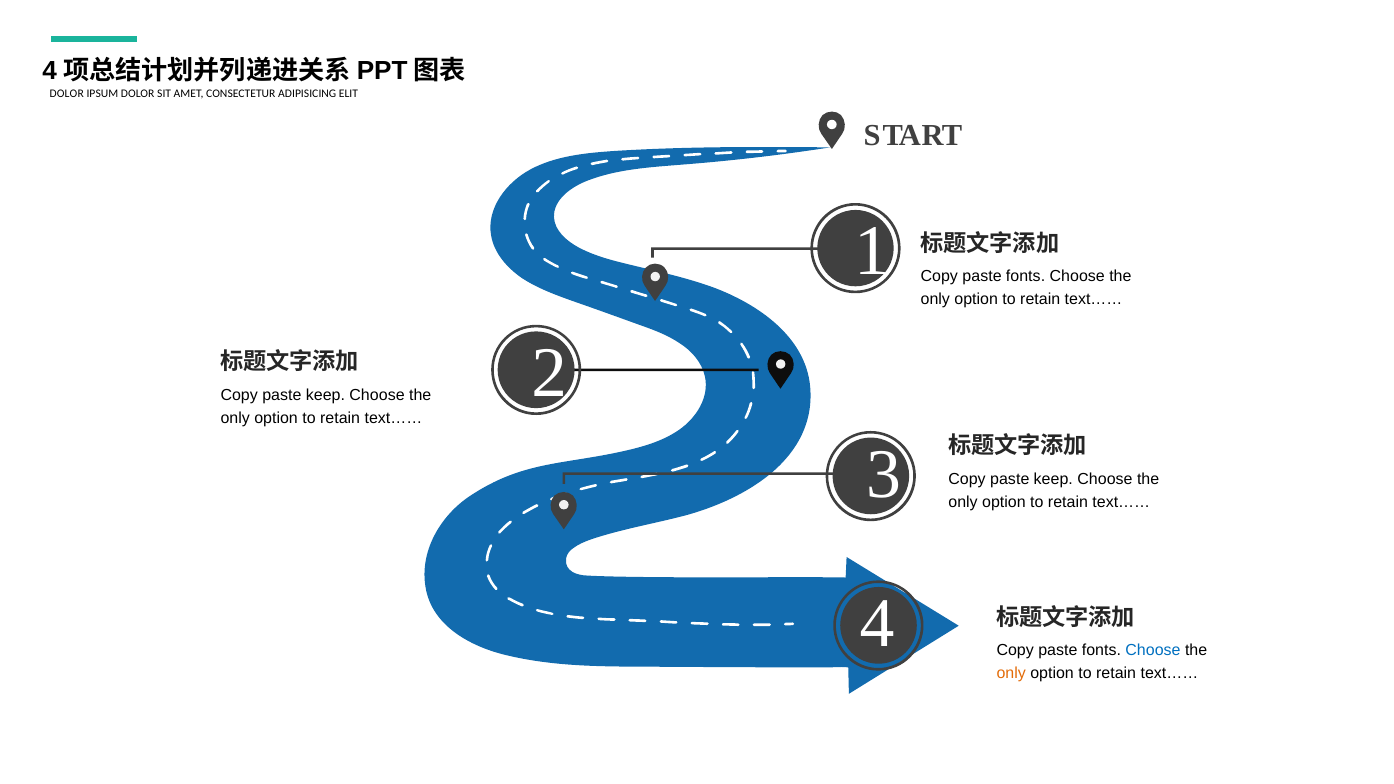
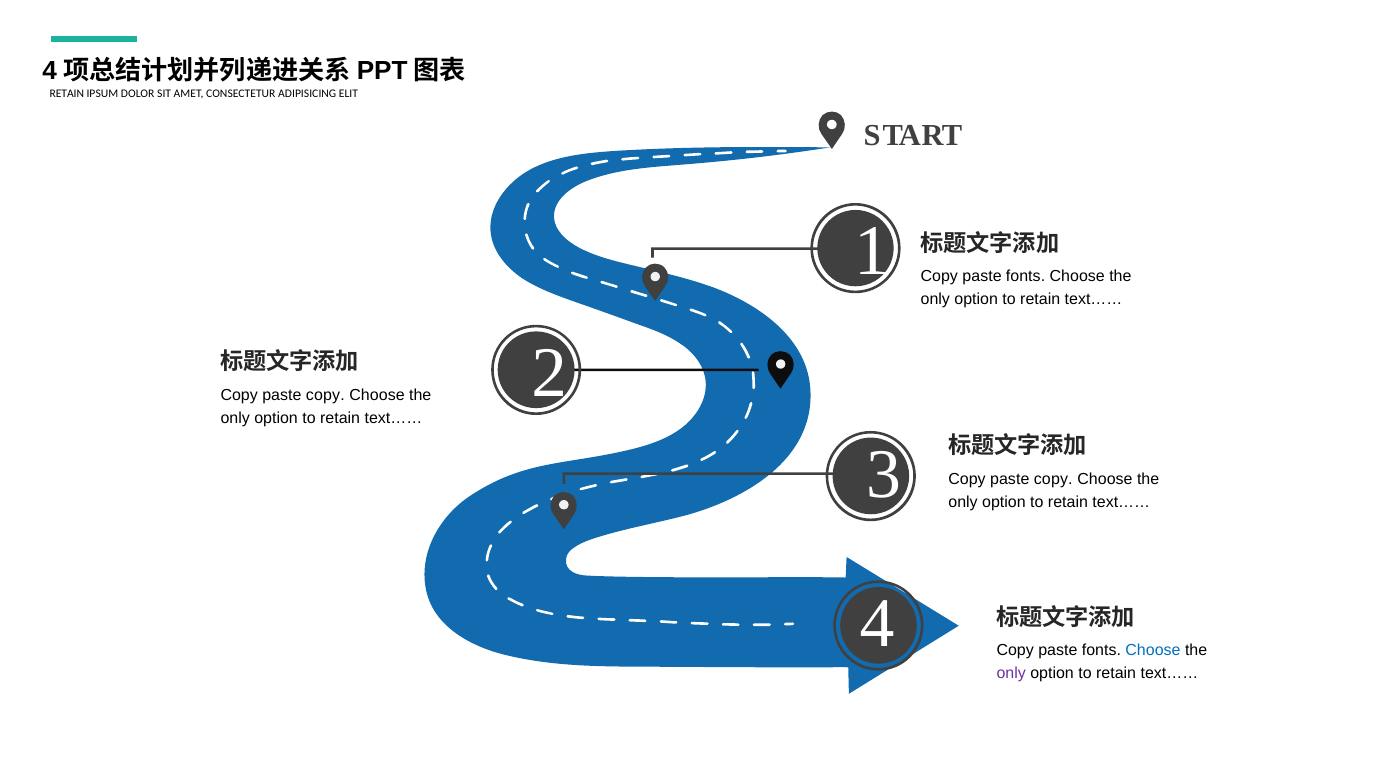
DOLOR at (67, 94): DOLOR -> RETAIN
keep at (325, 395): keep -> copy
keep at (1053, 479): keep -> copy
only at (1011, 673) colour: orange -> purple
